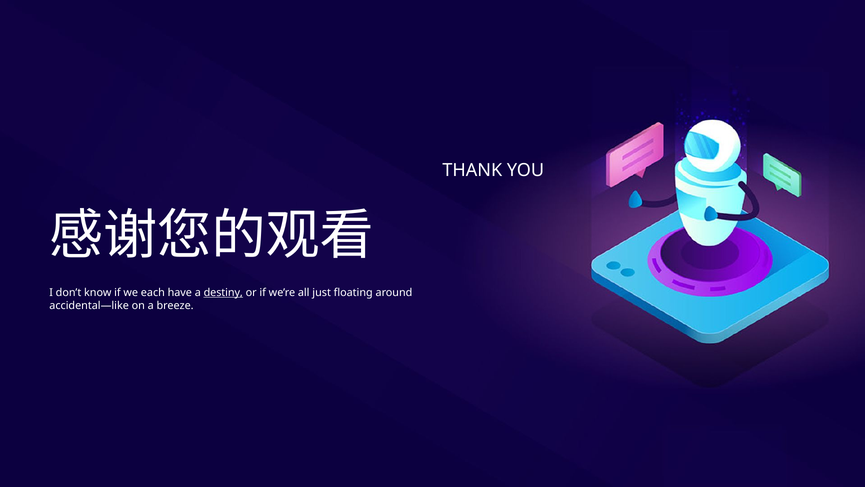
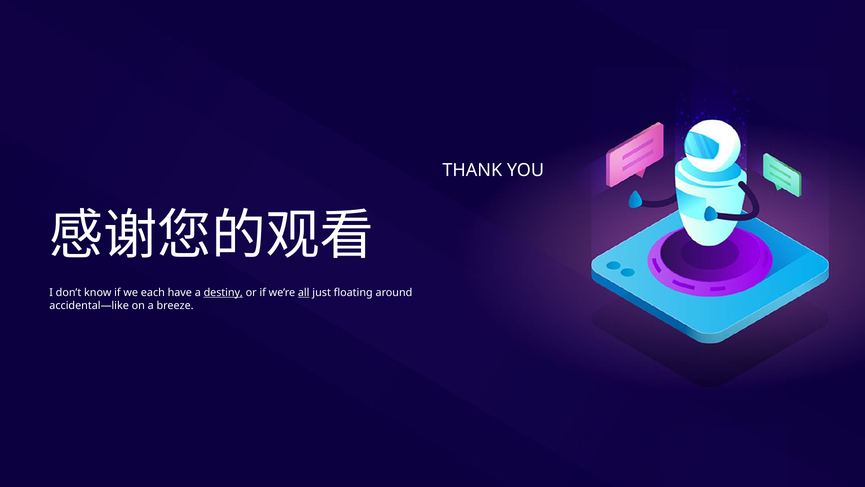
all underline: none -> present
